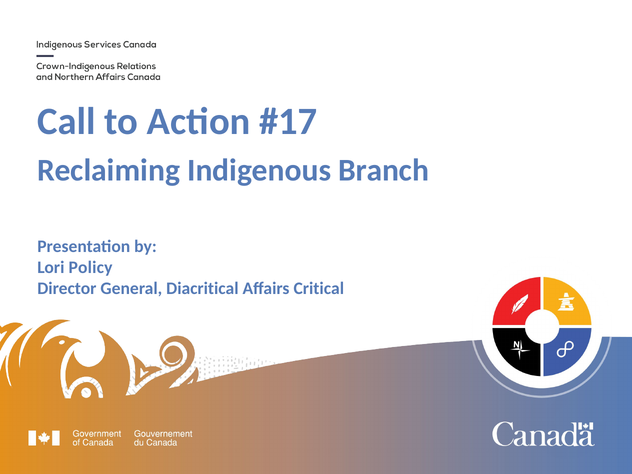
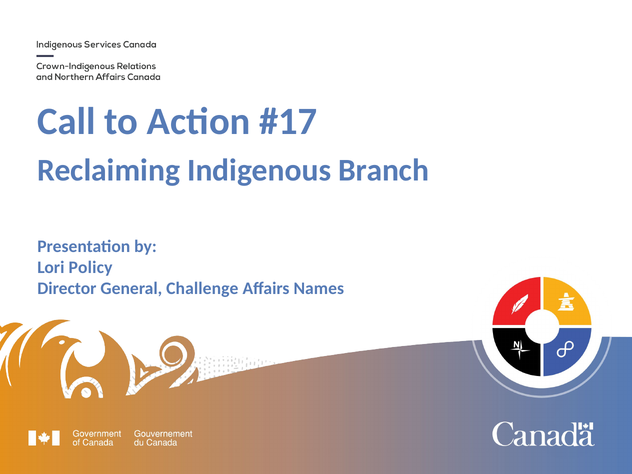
Diacritical: Diacritical -> Challenge
Critical: Critical -> Names
